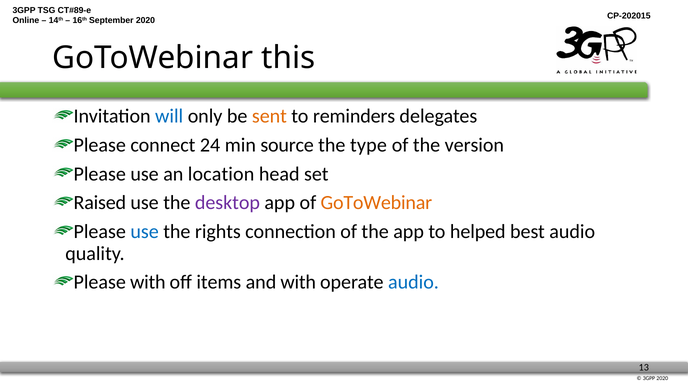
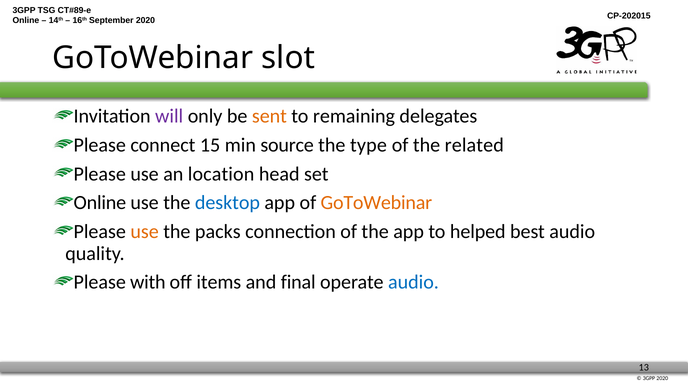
this: this -> slot
will colour: blue -> purple
reminders: reminders -> remaining
24: 24 -> 15
version: version -> related
Raised at (100, 203): Raised -> Online
desktop colour: purple -> blue
use at (145, 232) colour: blue -> orange
rights: rights -> packs
and with: with -> final
